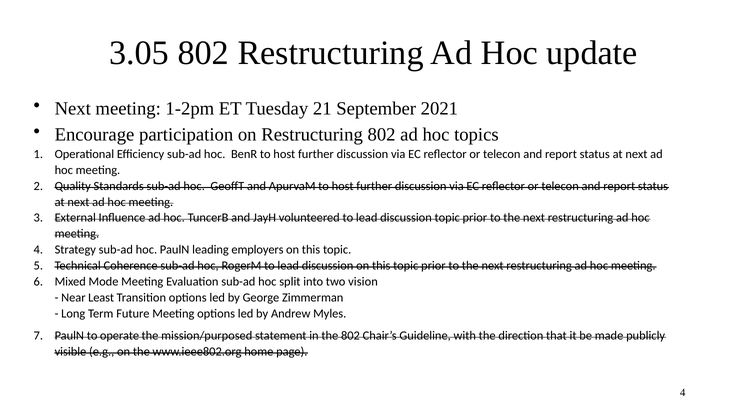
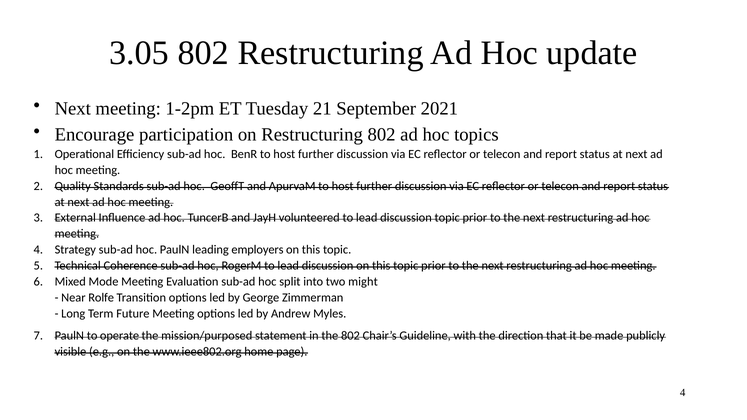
vision: vision -> might
Least: Least -> Rolfe
